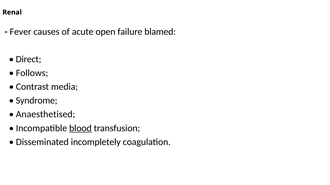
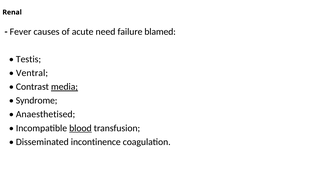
open: open -> need
Direct: Direct -> Testis
Follows: Follows -> Ventral
media underline: none -> present
incompletely: incompletely -> incontinence
